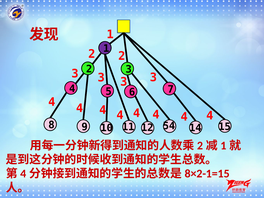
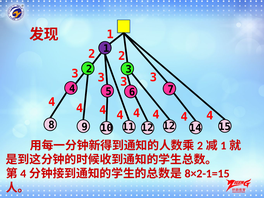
12 54: 54 -> 12
